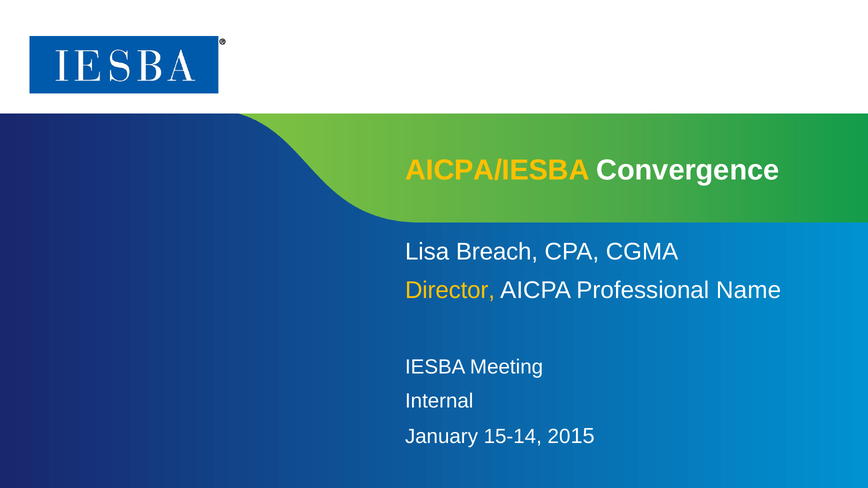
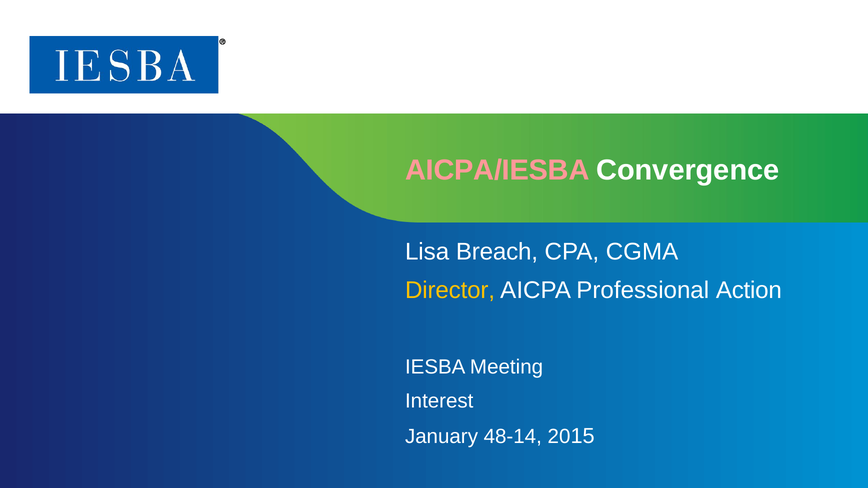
AICPA/IESBA colour: yellow -> pink
Name: Name -> Action
Internal: Internal -> Interest
15-14: 15-14 -> 48-14
